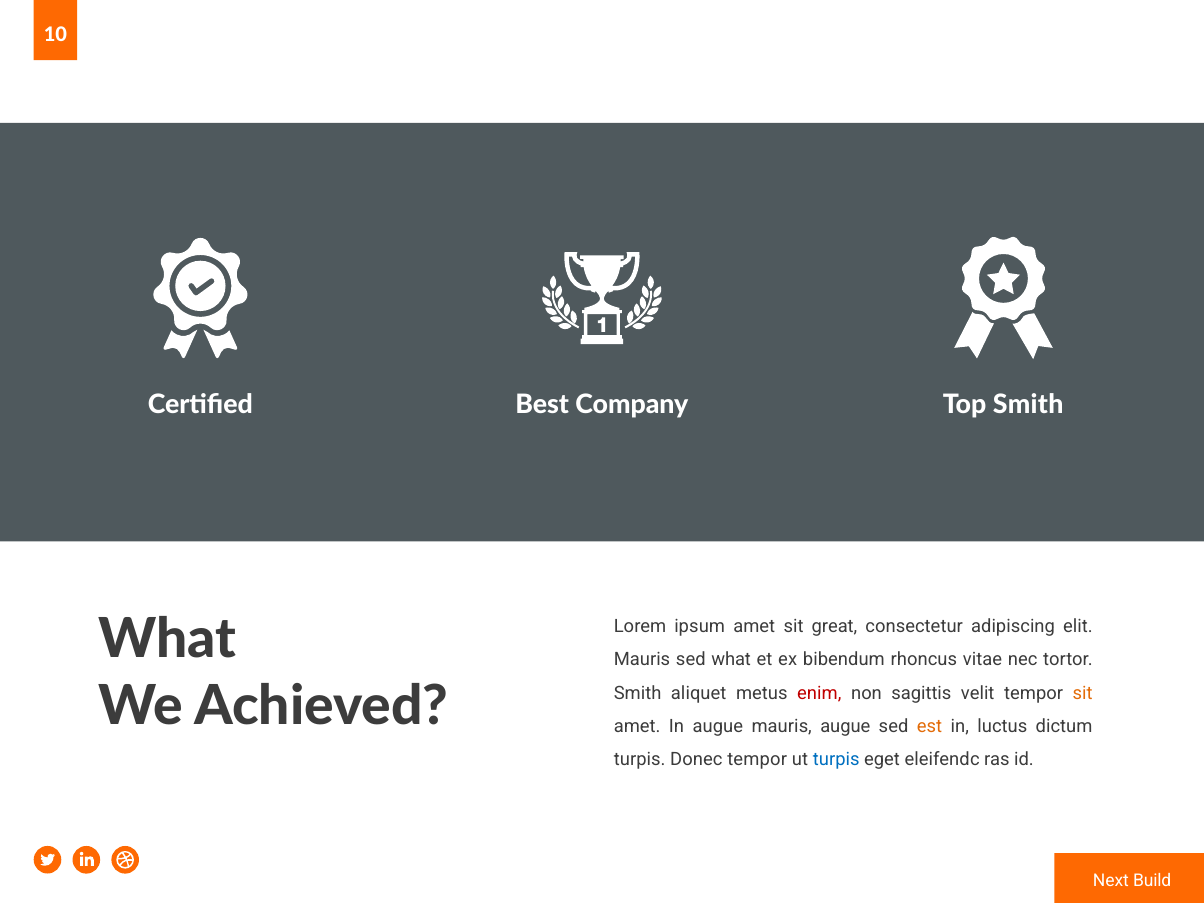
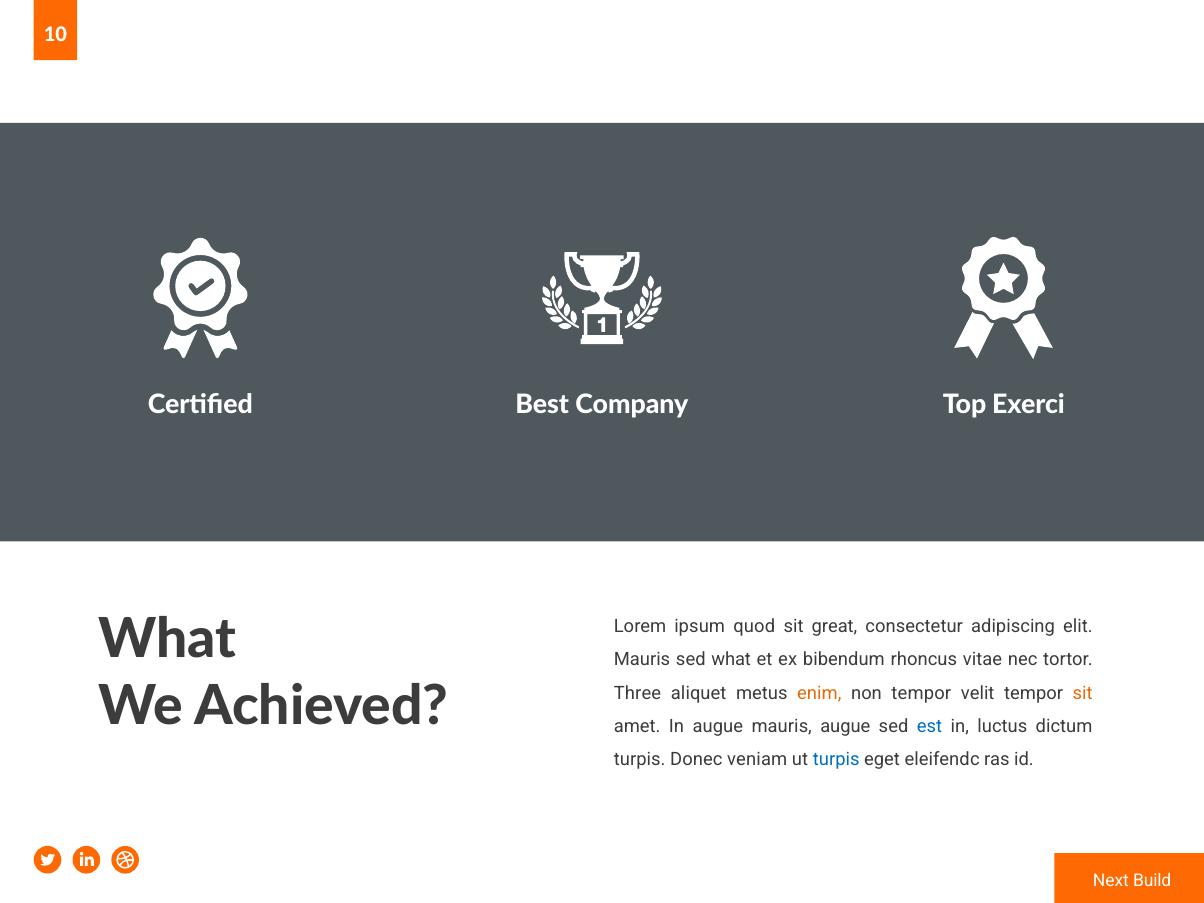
Top Smith: Smith -> Exerci
ipsum amet: amet -> quod
Smith at (638, 693): Smith -> Three
enim colour: red -> orange
non sagittis: sagittis -> tempor
est colour: orange -> blue
Donec tempor: tempor -> veniam
